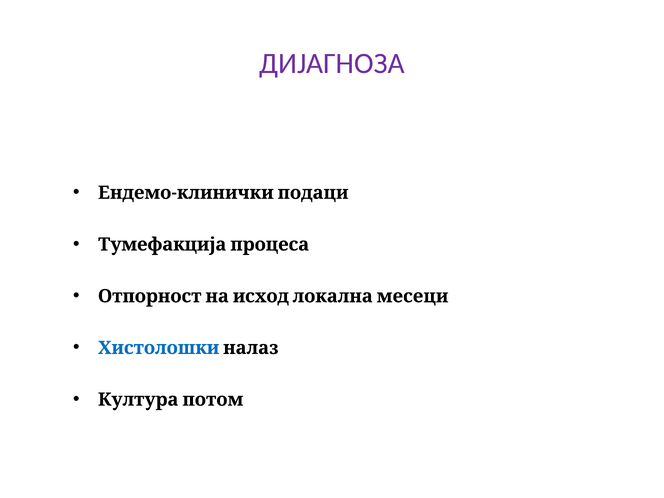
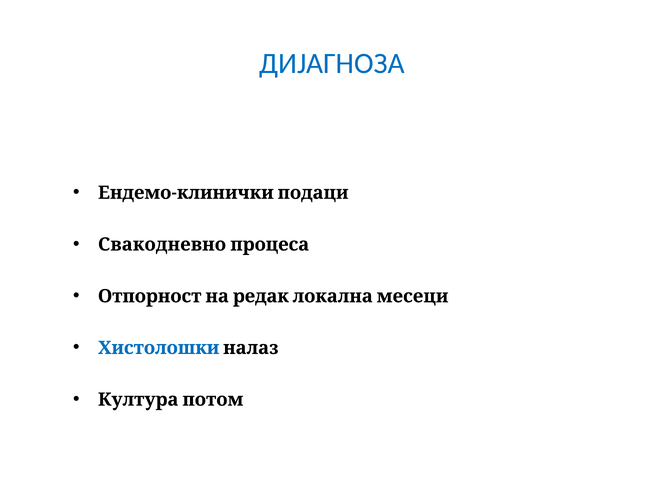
ДИЈАГНОЗА colour: purple -> blue
Тумефакција: Тумефакција -> Свакодневно
исход: исход -> редак
